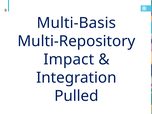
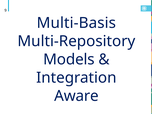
Impact: Impact -> Models
Pulled: Pulled -> Aware
